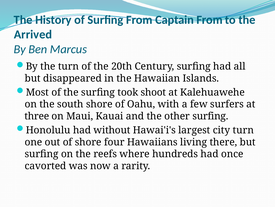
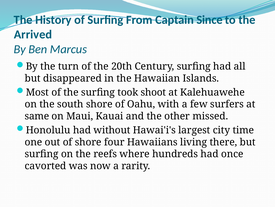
Captain From: From -> Since
three: three -> same
other surfing: surfing -> missed
city turn: turn -> time
